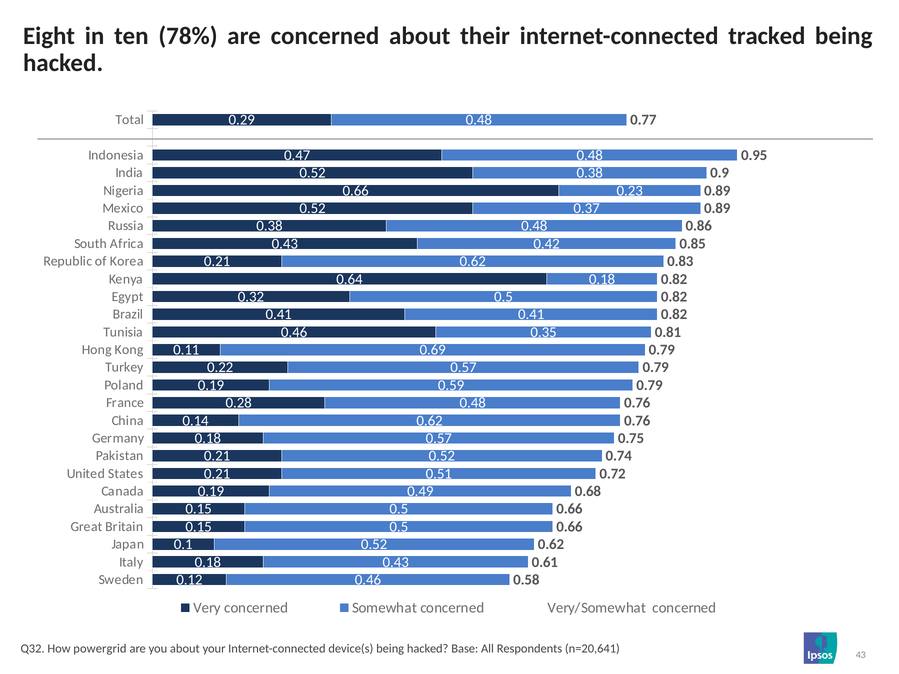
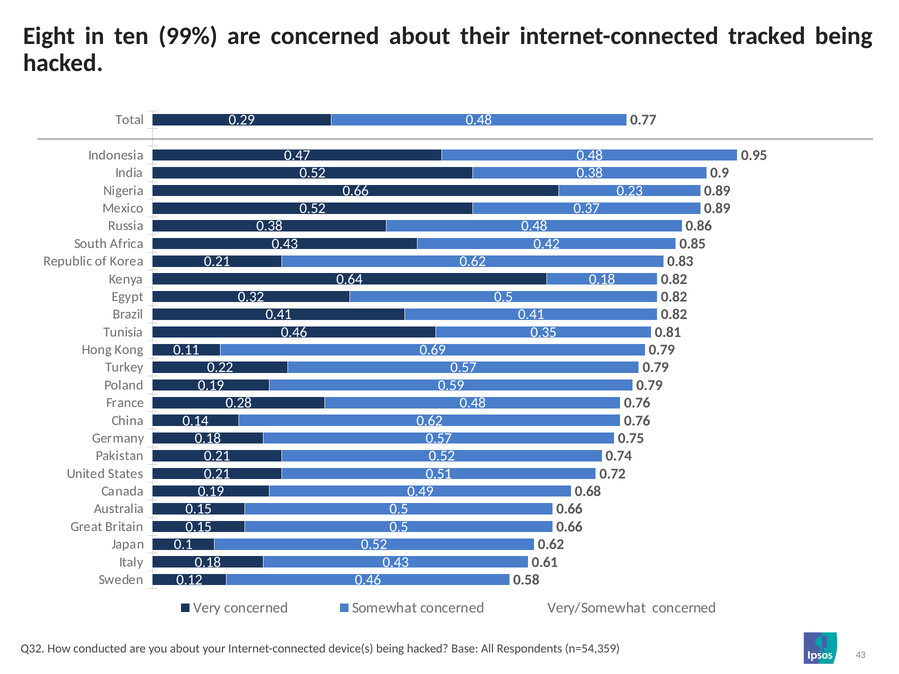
78%: 78% -> 99%
powergrid: powergrid -> conducted
n=20,641: n=20,641 -> n=54,359
